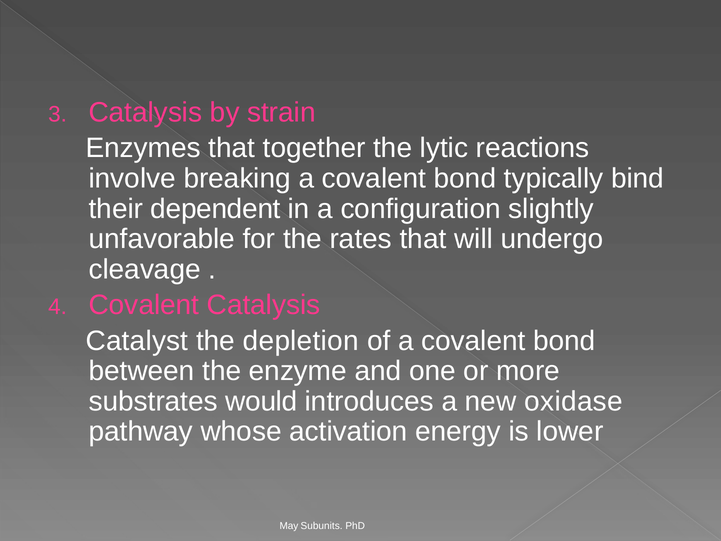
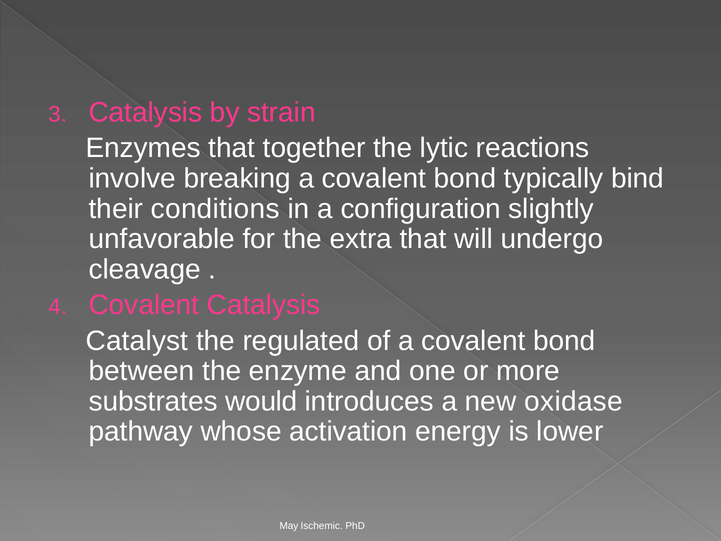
dependent: dependent -> conditions
rates: rates -> extra
depletion: depletion -> regulated
Subunits: Subunits -> Ischemic
